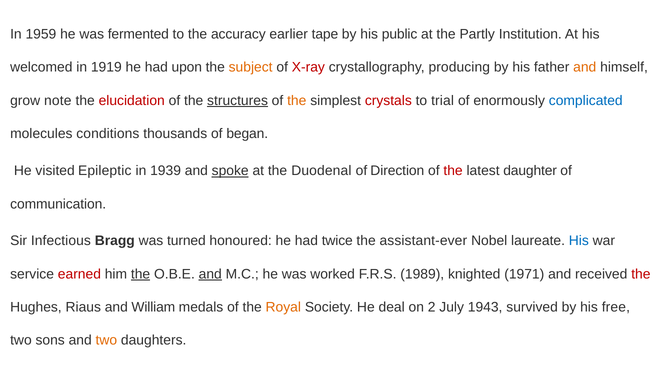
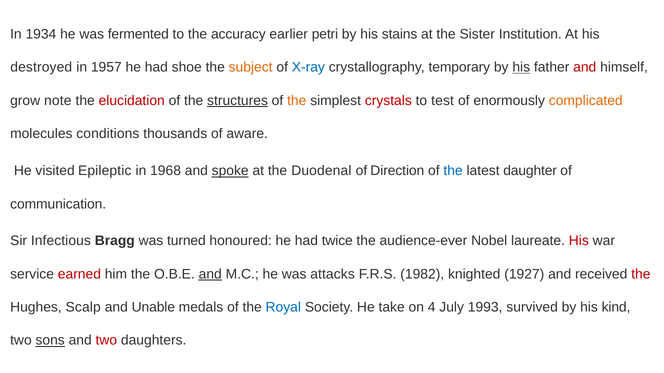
1959: 1959 -> 1934
tape: tape -> petri
public: public -> stains
Partly: Partly -> Sister
welcomed: welcomed -> destroyed
1919: 1919 -> 1957
upon: upon -> shoe
X-ray colour: red -> blue
producing: producing -> temporary
his at (521, 67) underline: none -> present
and at (585, 67) colour: orange -> red
trial: trial -> test
complicated colour: blue -> orange
began: began -> aware
1939: 1939 -> 1968
the at (453, 171) colour: red -> blue
assistant-ever: assistant-ever -> audience-ever
His at (579, 241) colour: blue -> red
the at (141, 274) underline: present -> none
worked: worked -> attacks
1989: 1989 -> 1982
1971: 1971 -> 1927
Riaus: Riaus -> Scalp
William: William -> Unable
Royal colour: orange -> blue
deal: deal -> take
2: 2 -> 4
1943: 1943 -> 1993
free: free -> kind
sons underline: none -> present
two at (106, 341) colour: orange -> red
